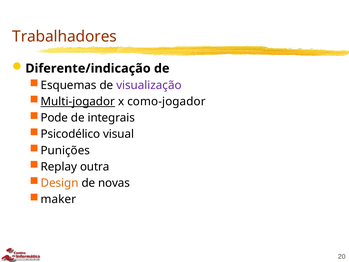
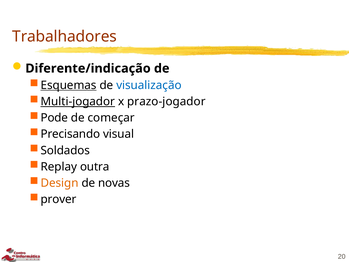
Esquemas underline: none -> present
visualização colour: purple -> blue
como-jogador: como-jogador -> prazo-jogador
integrais: integrais -> começar
Psicodélico: Psicodélico -> Precisando
Punições: Punições -> Soldados
maker: maker -> prover
